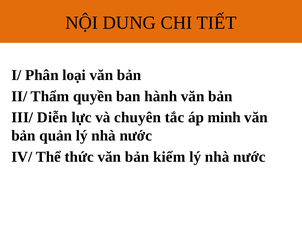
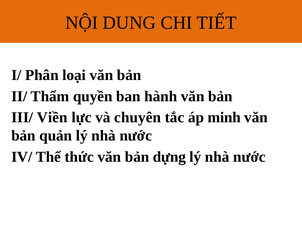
Diễn: Diễn -> Viền
kiểm: kiểm -> dựng
